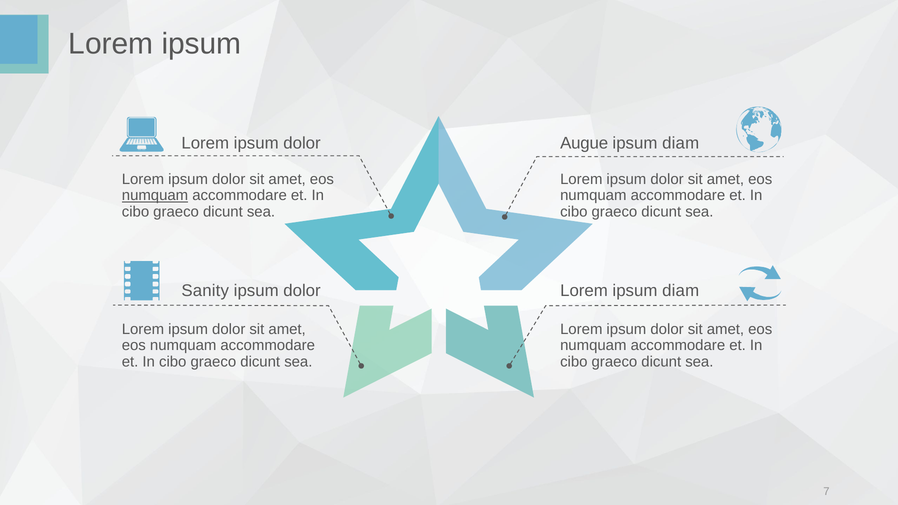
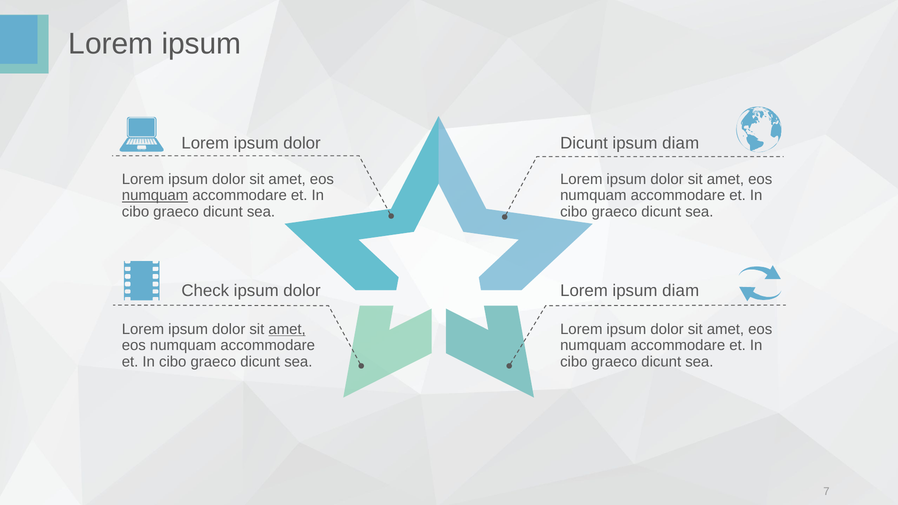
Augue at (584, 143): Augue -> Dicunt
Sanity: Sanity -> Check
amet at (287, 329) underline: none -> present
